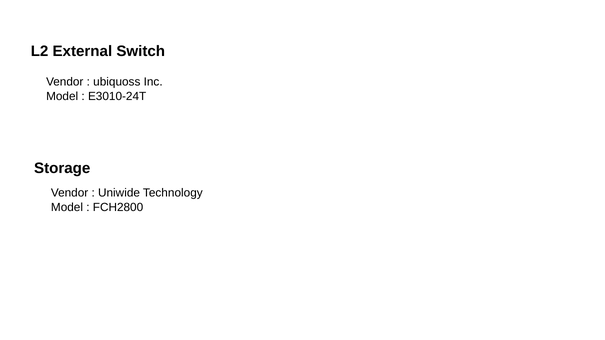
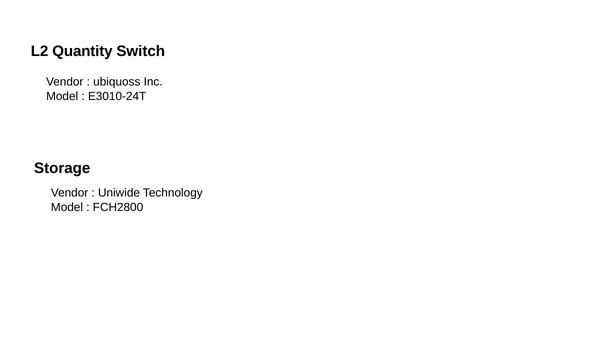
External: External -> Quantity
